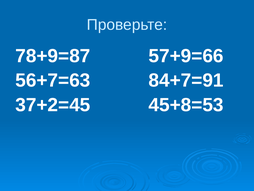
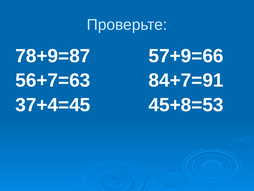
37+2=45: 37+2=45 -> 37+4=45
